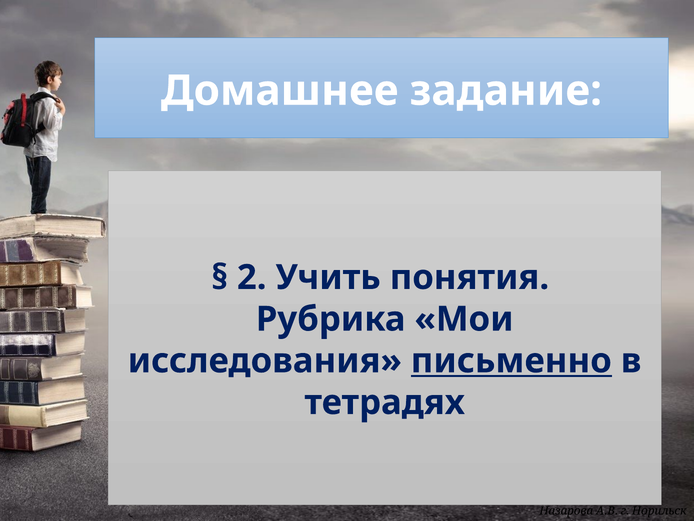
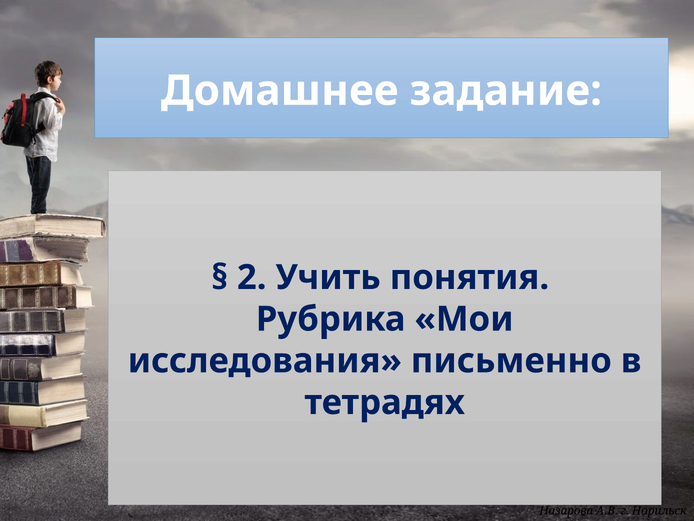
письменно underline: present -> none
